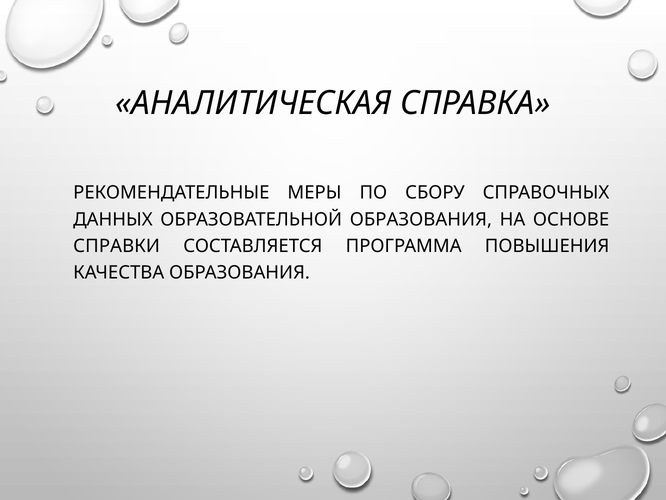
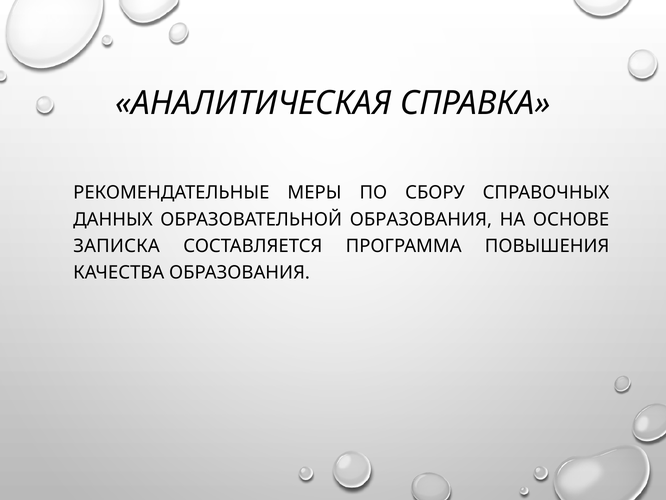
СПРАВКИ: СПРАВКИ -> ЗАПИСКА
